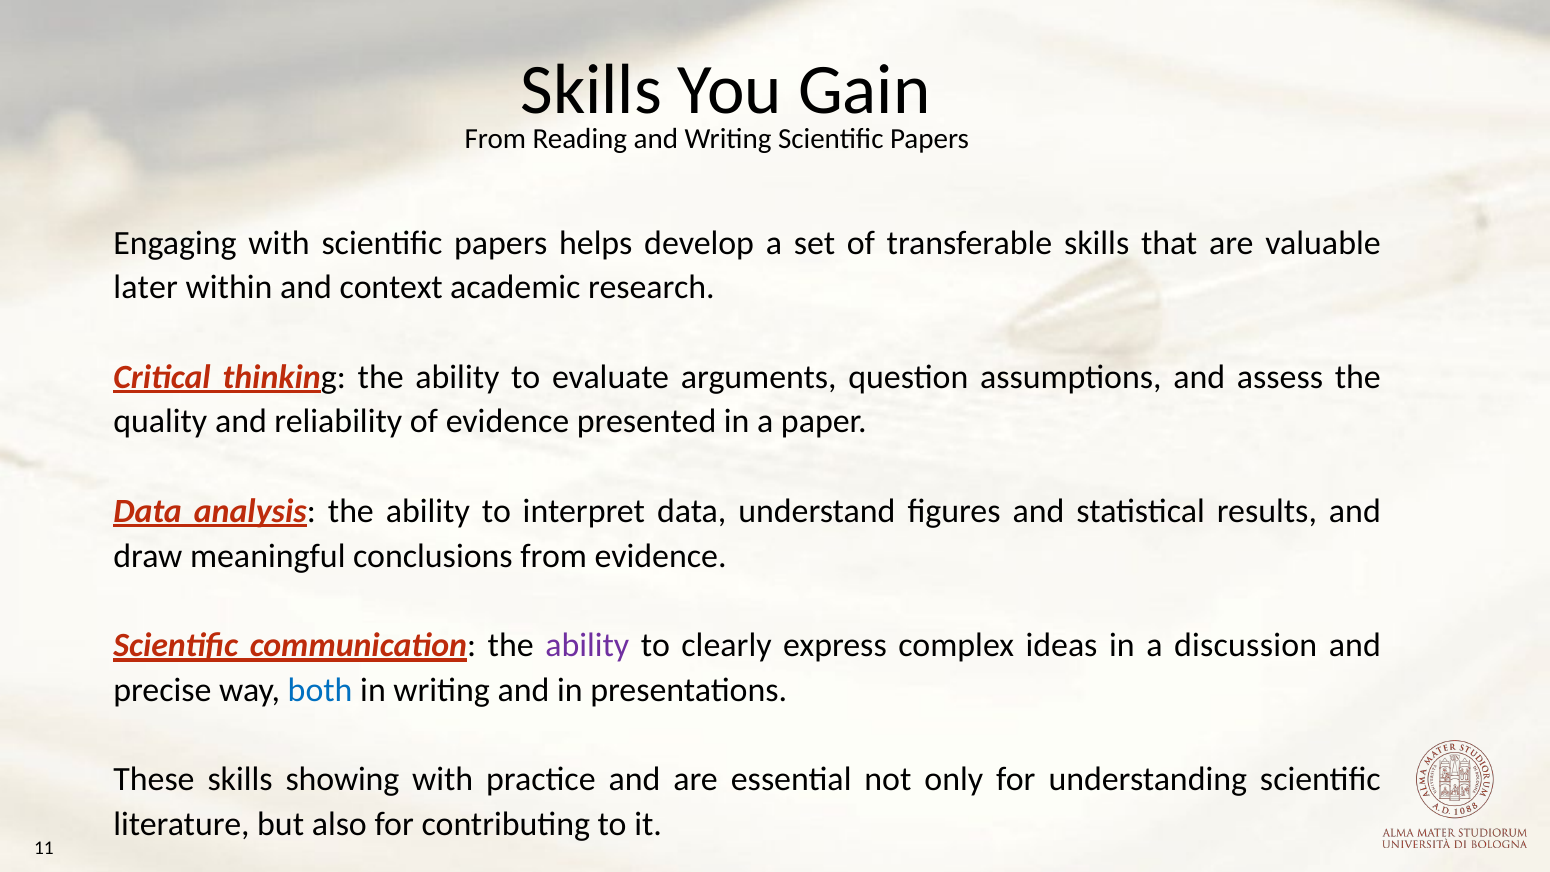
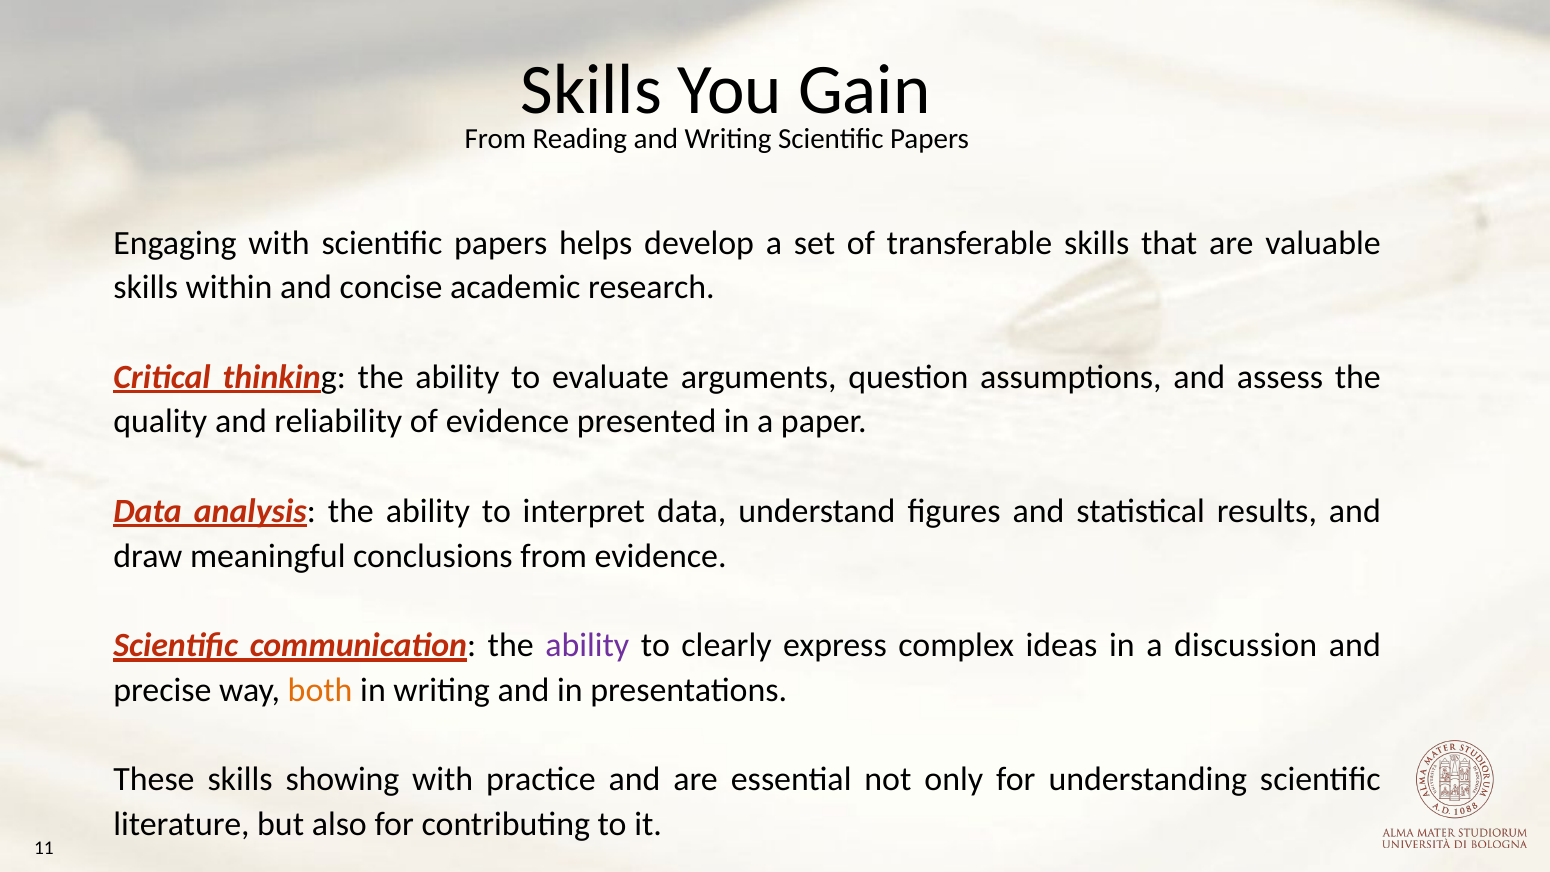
later at (146, 288): later -> skills
context: context -> concise
both colour: blue -> orange
